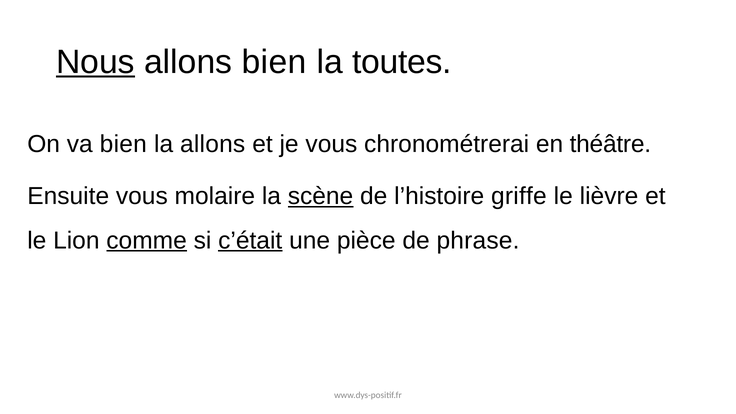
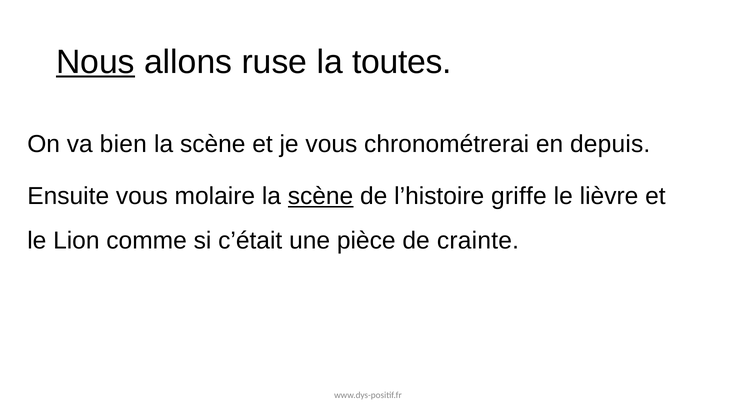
allons bien: bien -> ruse
allons at (213, 144): allons -> scène
théâtre: théâtre -> depuis
comme underline: present -> none
c’était underline: present -> none
phrase: phrase -> crainte
